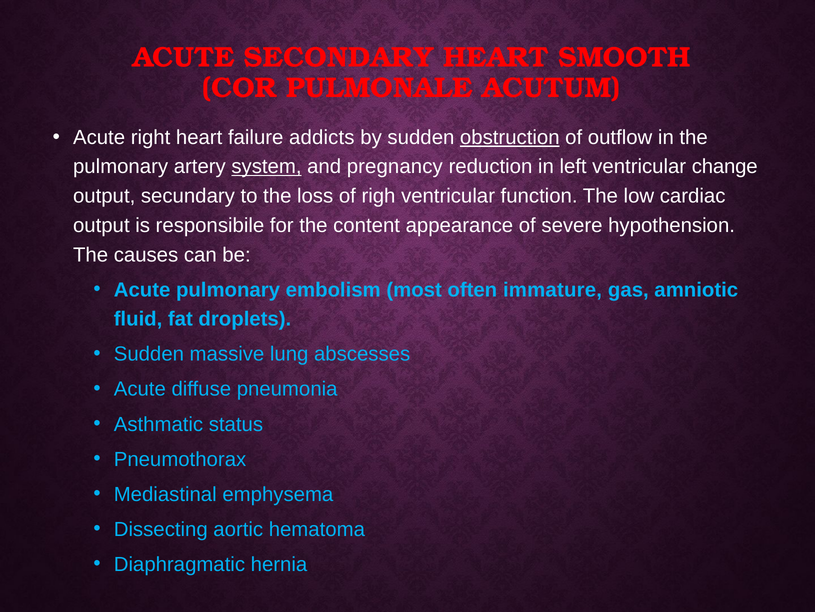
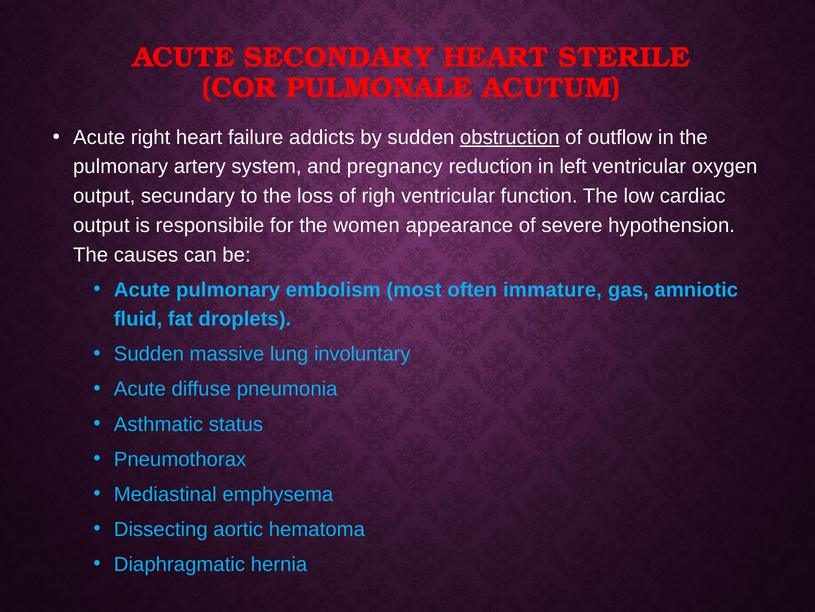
SMOOTH: SMOOTH -> STERILE
system underline: present -> none
change: change -> oxygen
content: content -> women
abscesses: abscesses -> involuntary
